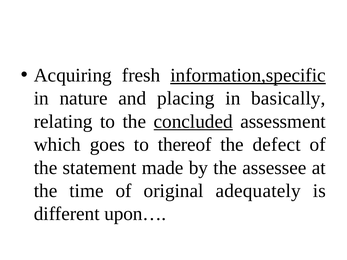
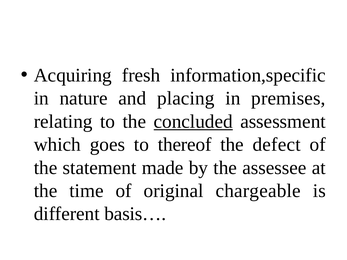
information,specific underline: present -> none
basically: basically -> premises
adequately: adequately -> chargeable
upon…: upon… -> basis…
